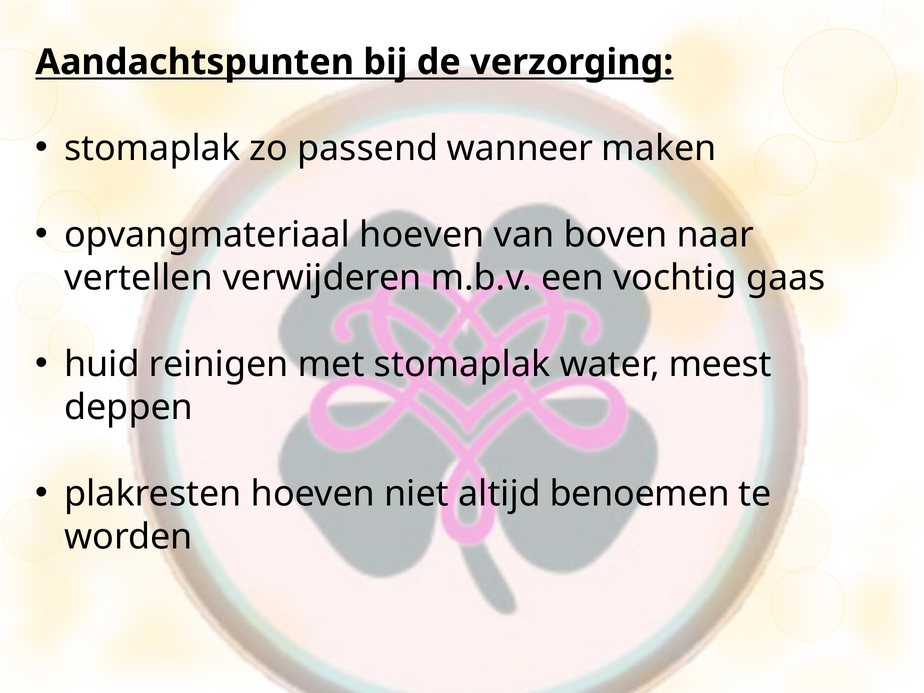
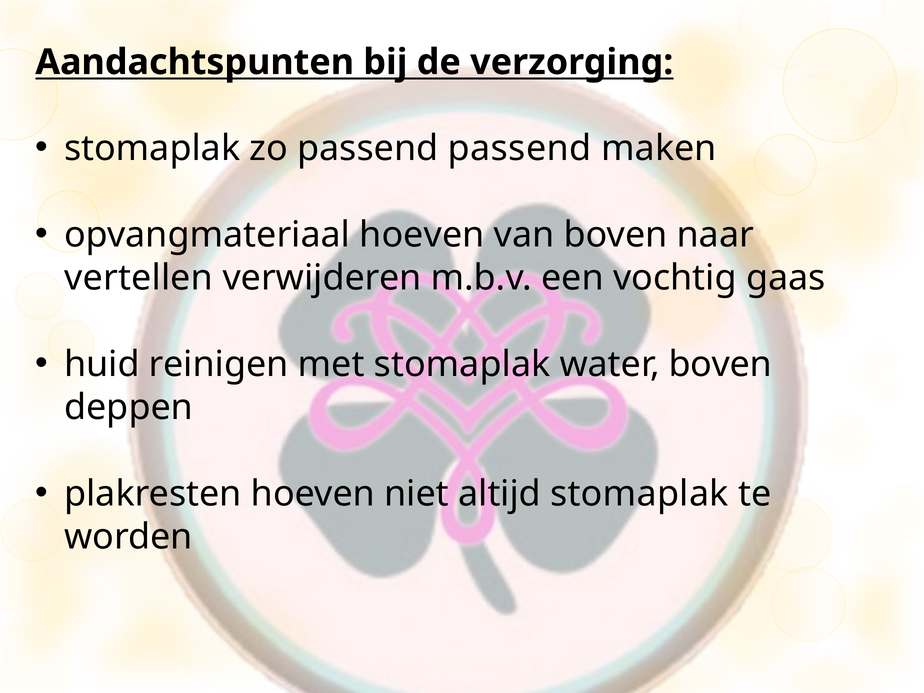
passend wanneer: wanneer -> passend
water meest: meest -> boven
altijd benoemen: benoemen -> stomaplak
